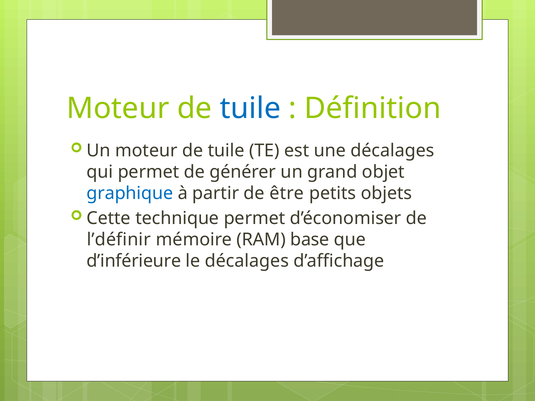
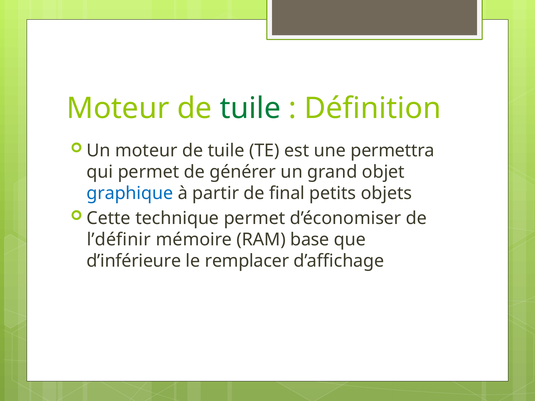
tuile at (250, 109) colour: blue -> green
une décalages: décalages -> permettra
être: être -> final
le décalages: décalages -> remplacer
